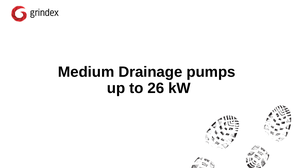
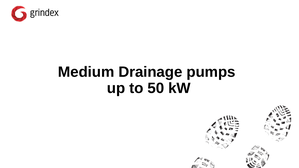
26: 26 -> 50
